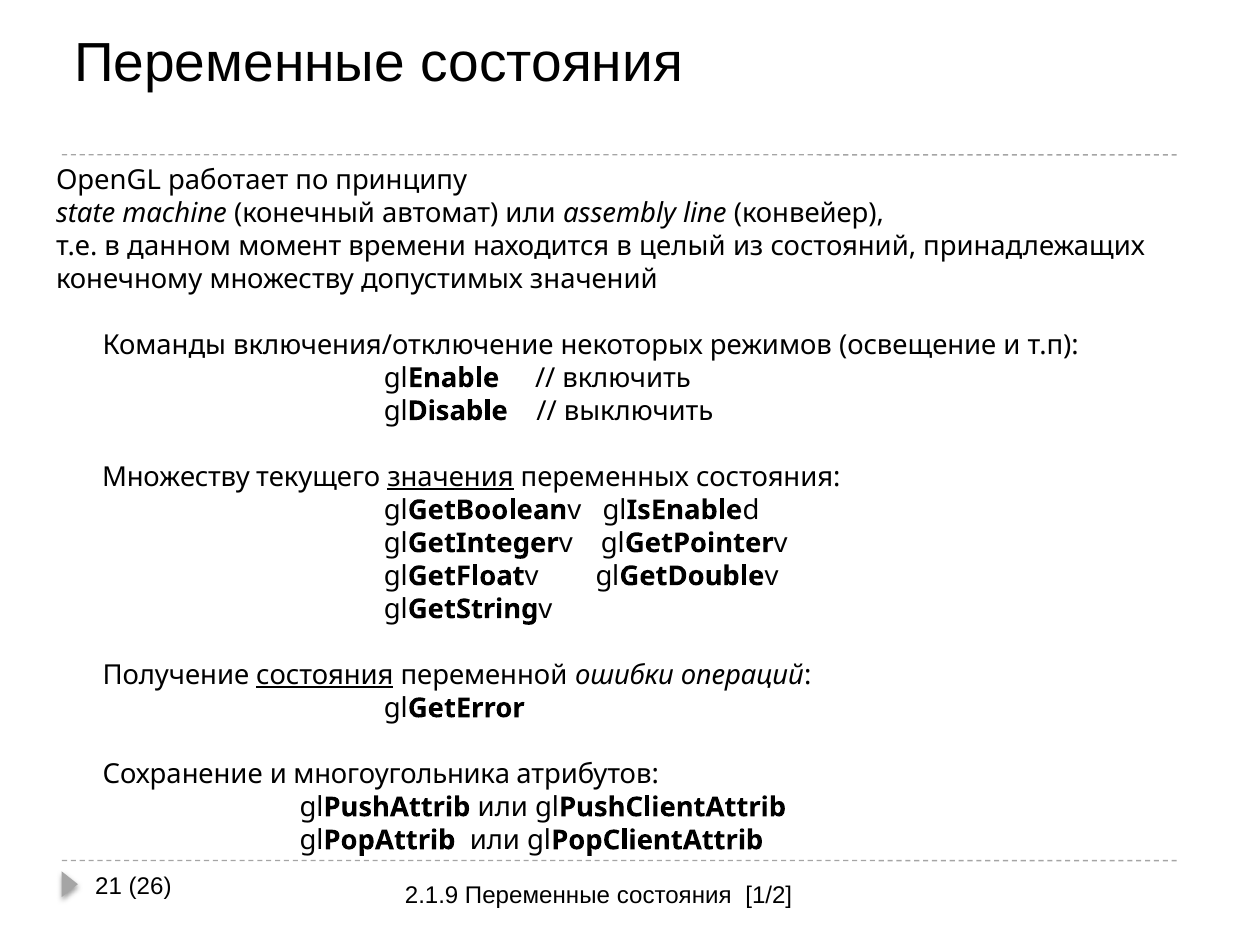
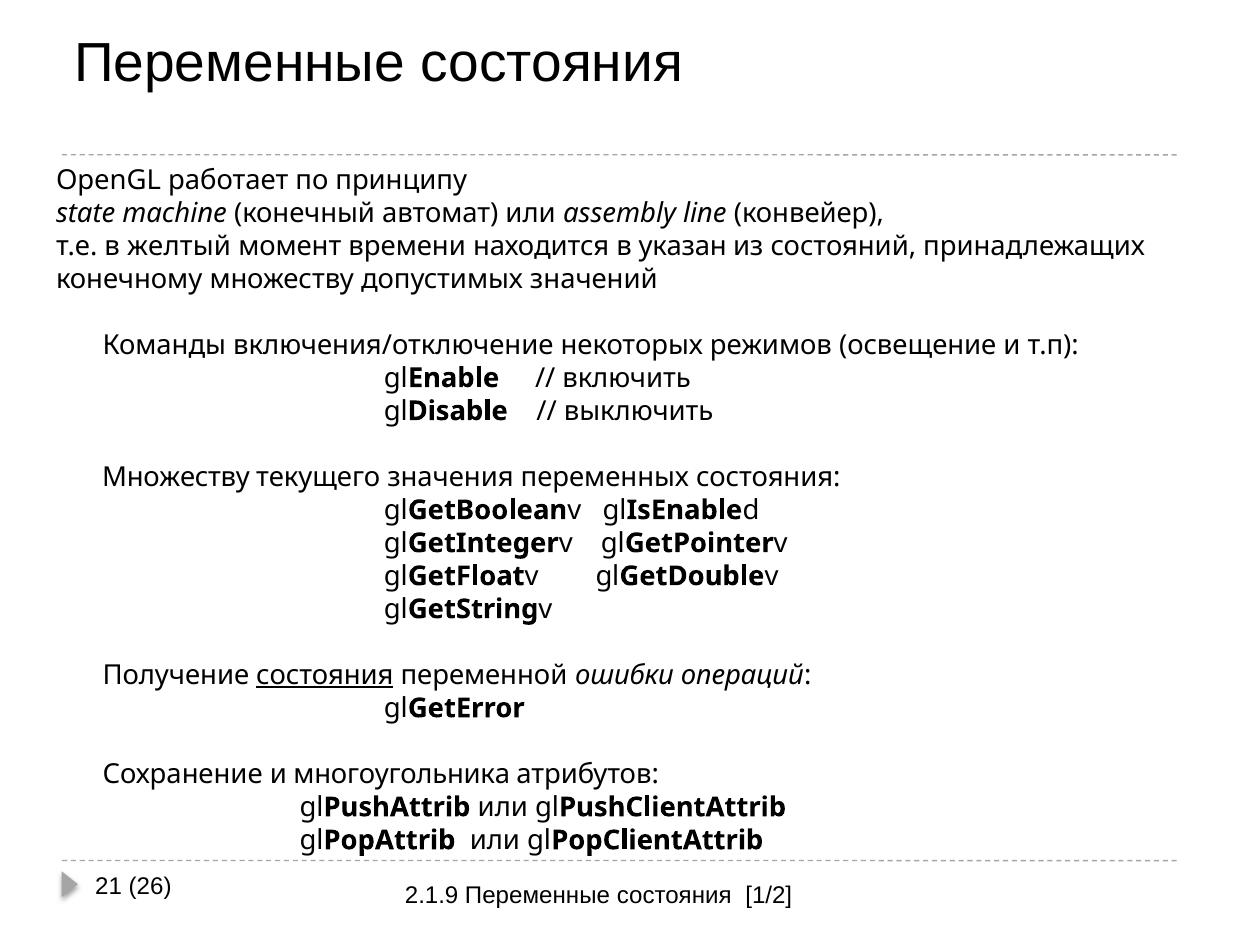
данном: данном -> желтый
целый: целый -> указан
значения underline: present -> none
